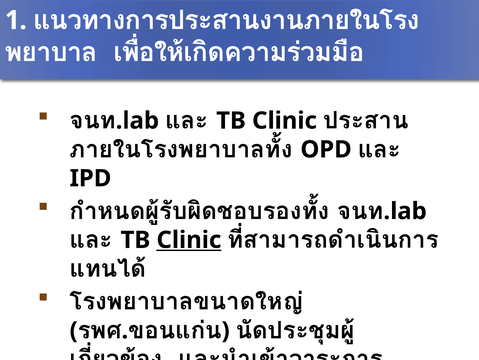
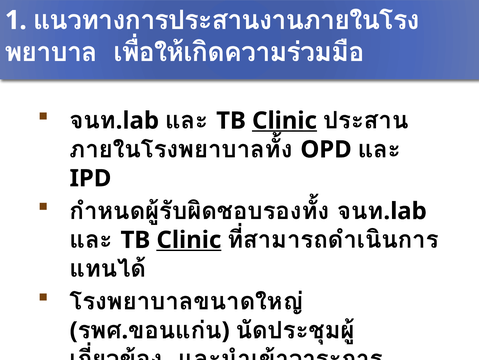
Clinic at (284, 120) underline: none -> present
